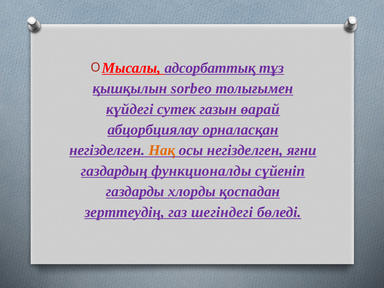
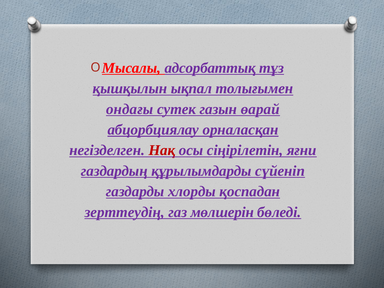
sorbeo: sorbeo -> ықпал
күйдегі: күйдегі -> ондағы
Нақ colour: orange -> red
осы негізделген: негізделген -> сіңірілетін
функционалды: функционалды -> құрылымдарды
шегіндегі: шегіндегі -> мөлшерін
